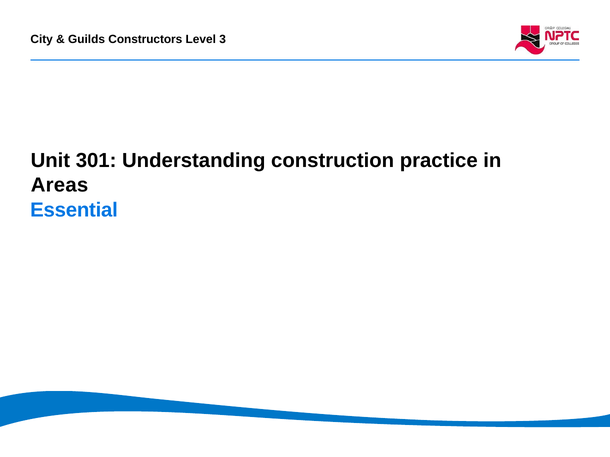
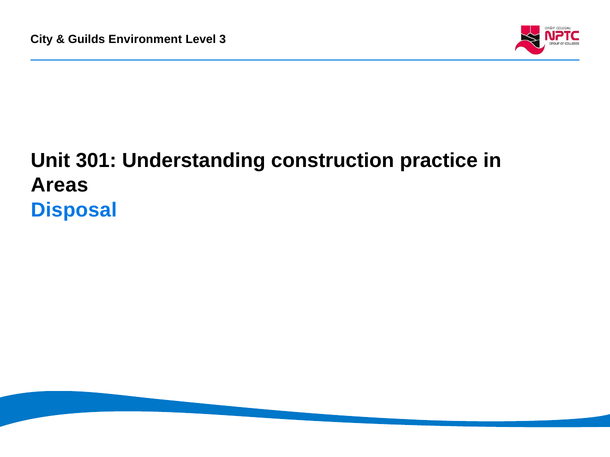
Constructors at (145, 40): Constructors -> Environment
Essential: Essential -> Disposal
